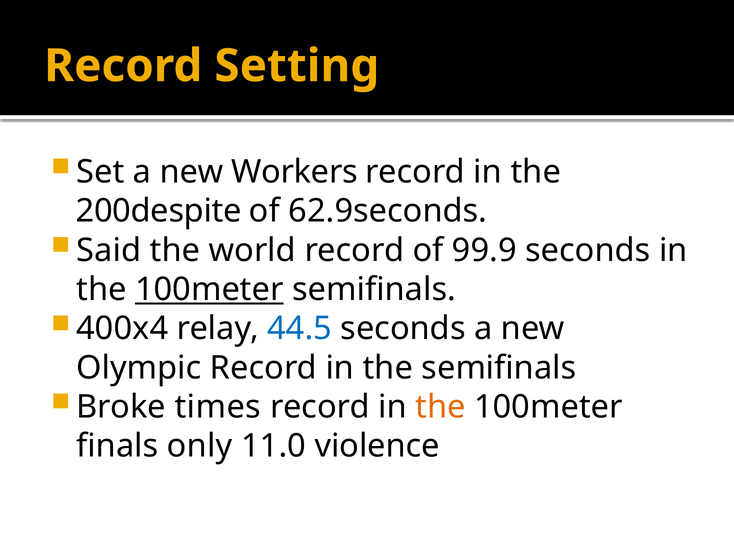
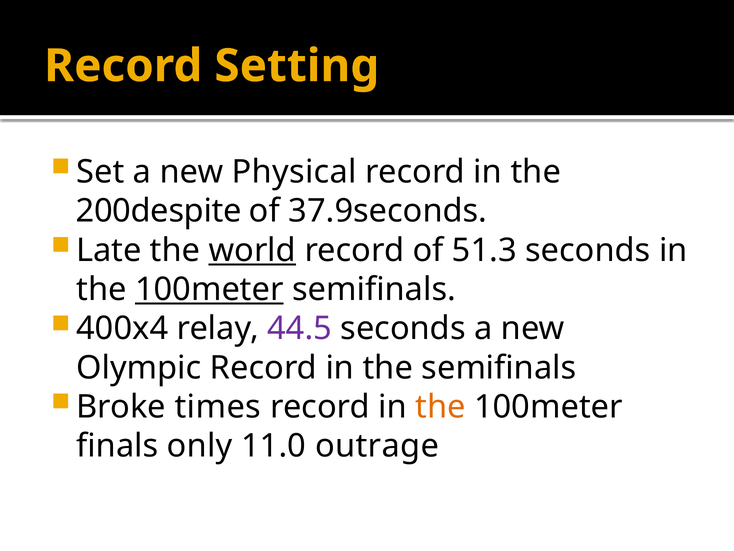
Workers: Workers -> Physical
62.9seconds: 62.9seconds -> 37.9seconds
Said: Said -> Late
world underline: none -> present
99.9: 99.9 -> 51.3
44.5 colour: blue -> purple
violence: violence -> outrage
